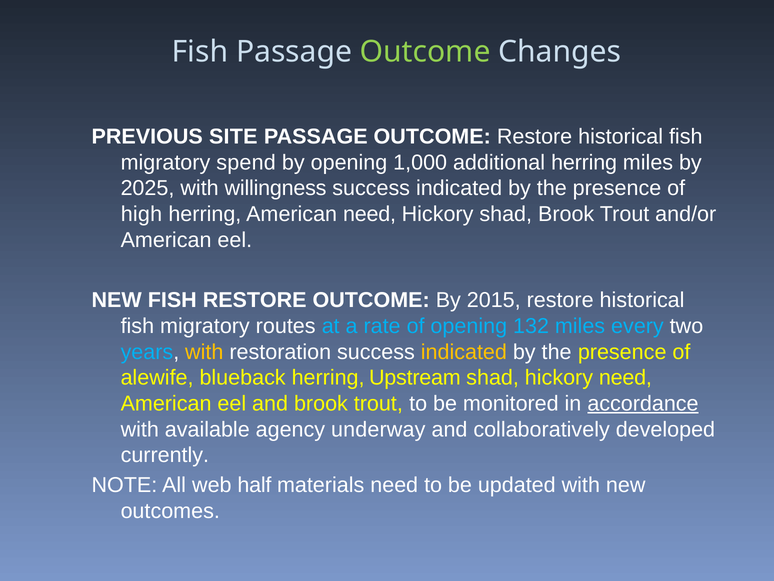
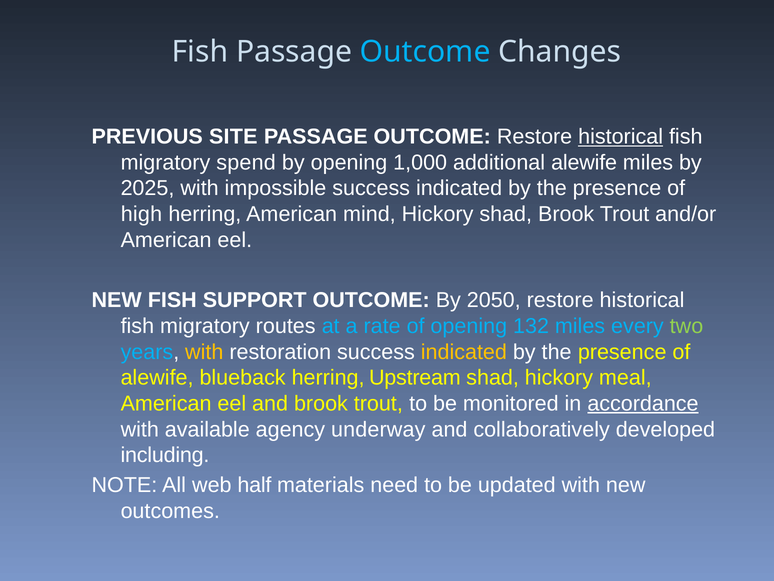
Outcome at (425, 52) colour: light green -> light blue
historical at (621, 137) underline: none -> present
additional herring: herring -> alewife
willingness: willingness -> impossible
American need: need -> mind
FISH RESTORE: RESTORE -> SUPPORT
2015: 2015 -> 2050
two colour: white -> light green
hickory need: need -> meal
currently: currently -> including
